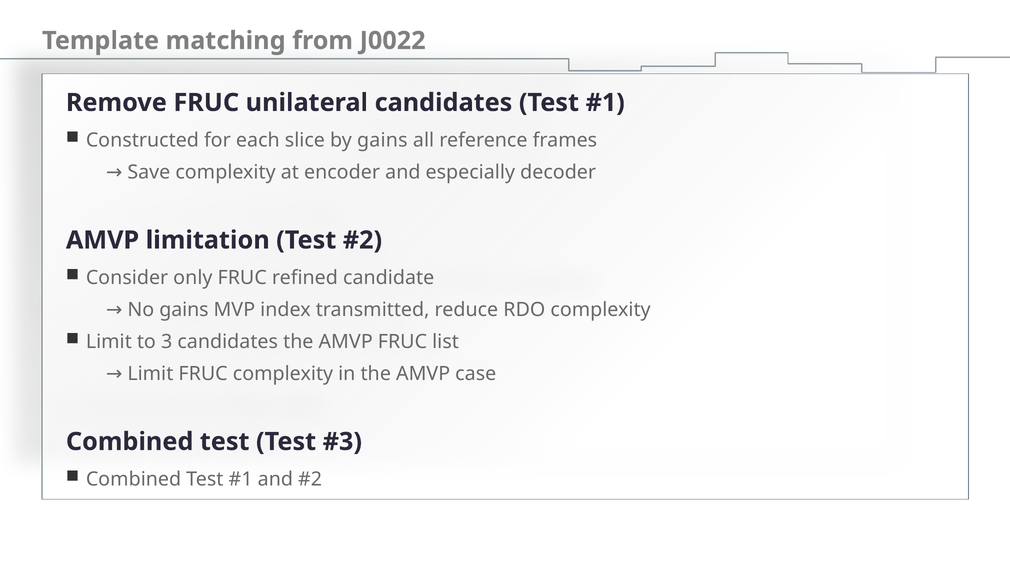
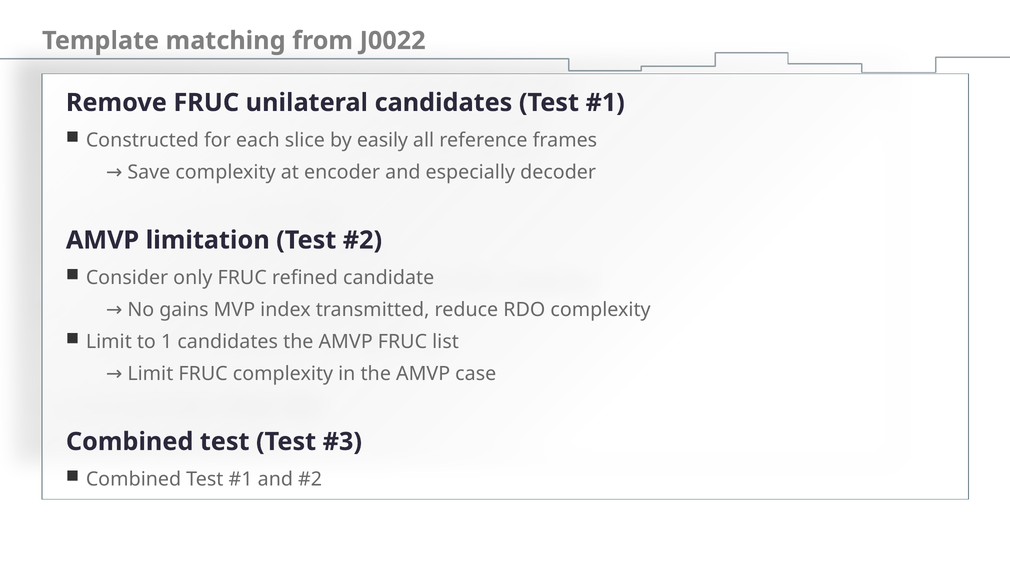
by gains: gains -> easily
3: 3 -> 1
